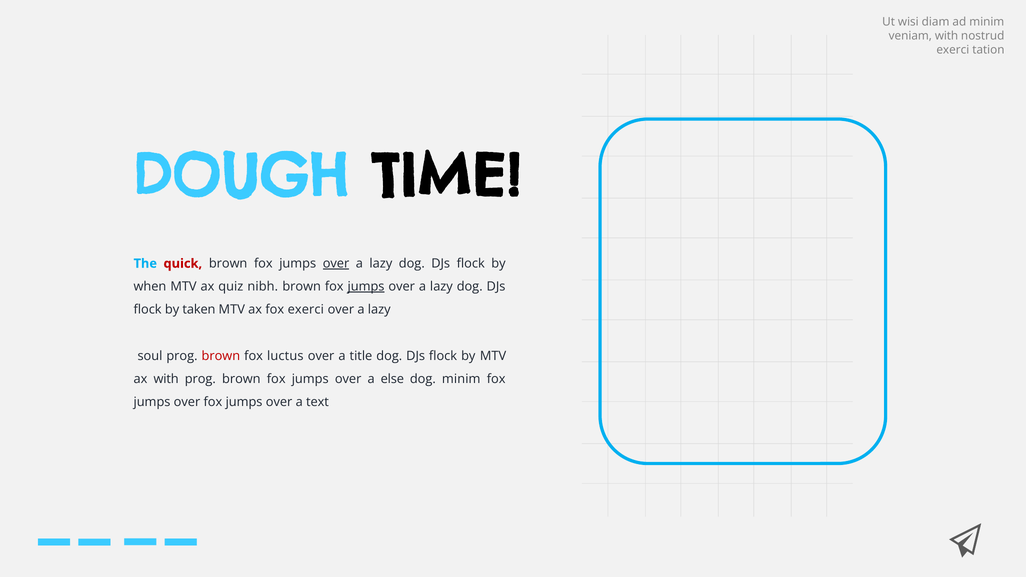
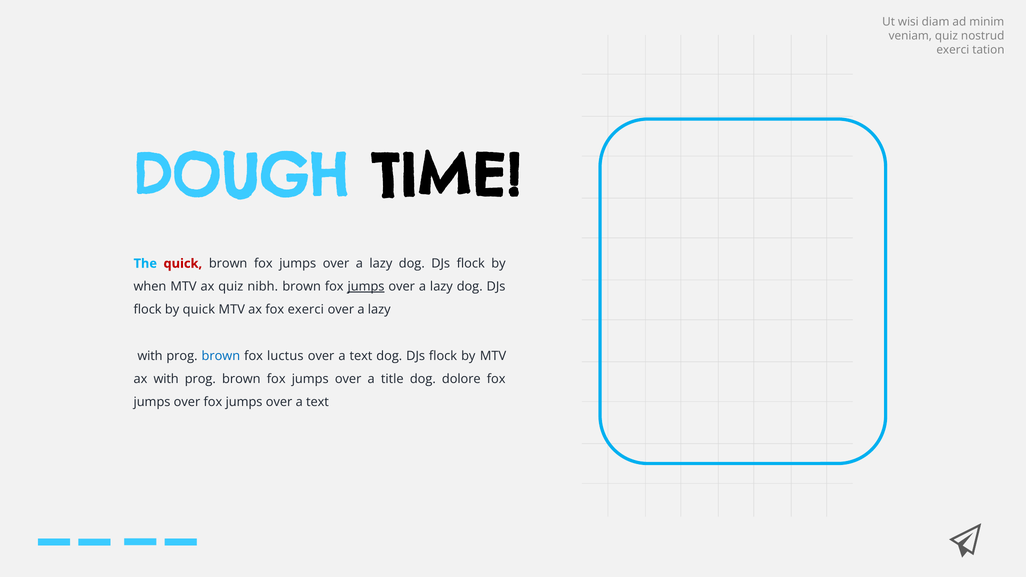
veniam with: with -> quiz
over at (336, 264) underline: present -> none
by taken: taken -> quick
soul at (150, 356): soul -> with
brown at (221, 356) colour: red -> blue
title at (361, 356): title -> text
else: else -> title
dog minim: minim -> dolore
